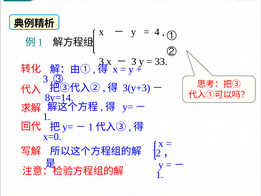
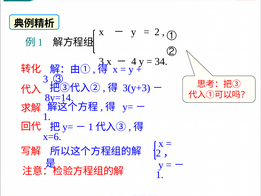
4 at (157, 32): 4 -> 2
3 at (134, 61): 3 -> 4
33: 33 -> 34
x=0: x=0 -> x=6
